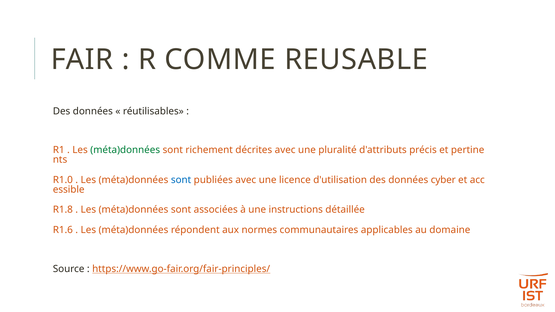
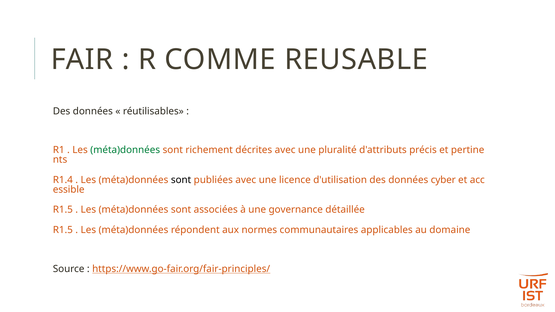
R1.0: R1.0 -> R1.4
sont at (181, 180) colour: blue -> black
R1.8 at (63, 210): R1.8 -> R1.5
instructions: instructions -> governance
R1.6 at (63, 230): R1.6 -> R1.5
